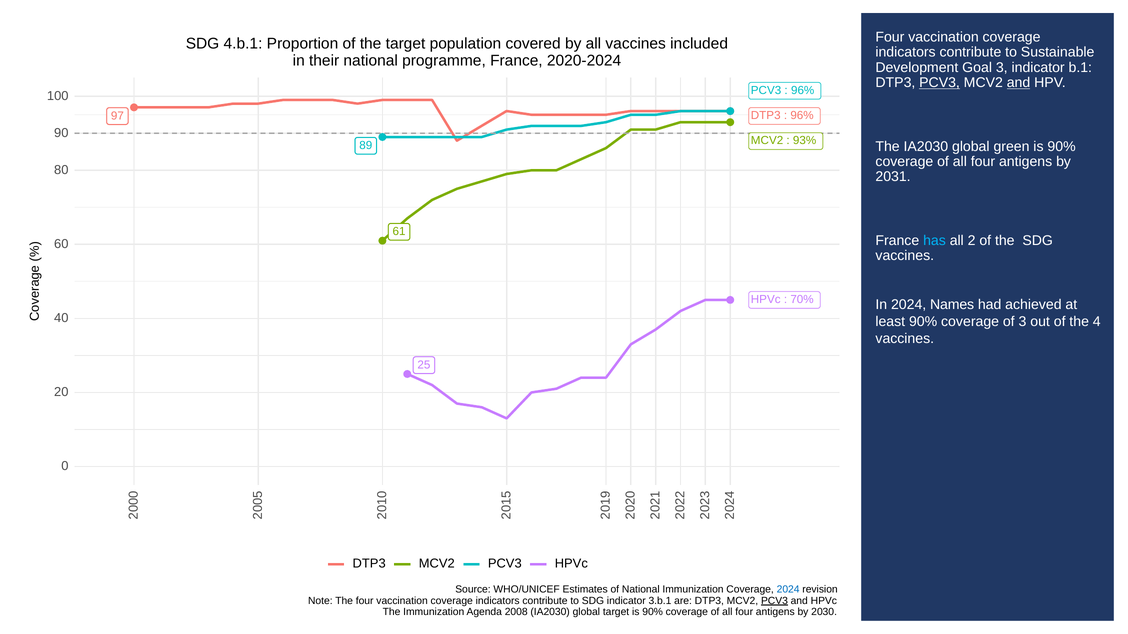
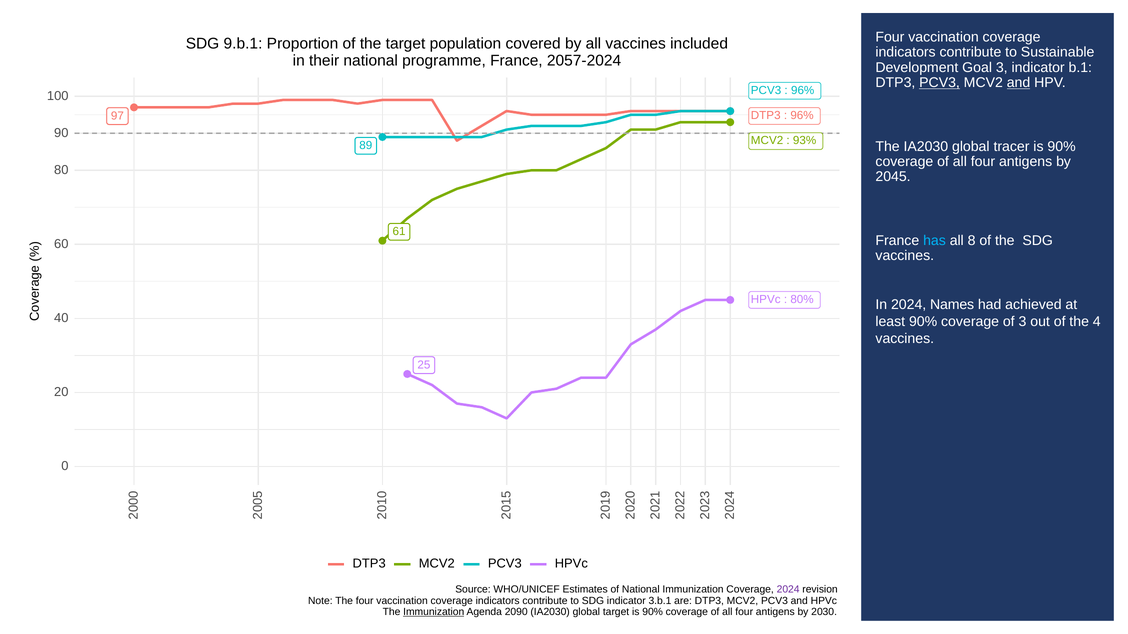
4.b.1: 4.b.1 -> 9.b.1
2020-2024: 2020-2024 -> 2057-2024
green: green -> tracer
2031: 2031 -> 2045
all 2: 2 -> 8
70%: 70% -> 80%
2024 at (788, 590) colour: blue -> purple
PCV3 at (774, 601) underline: present -> none
Immunization at (434, 612) underline: none -> present
2008: 2008 -> 2090
